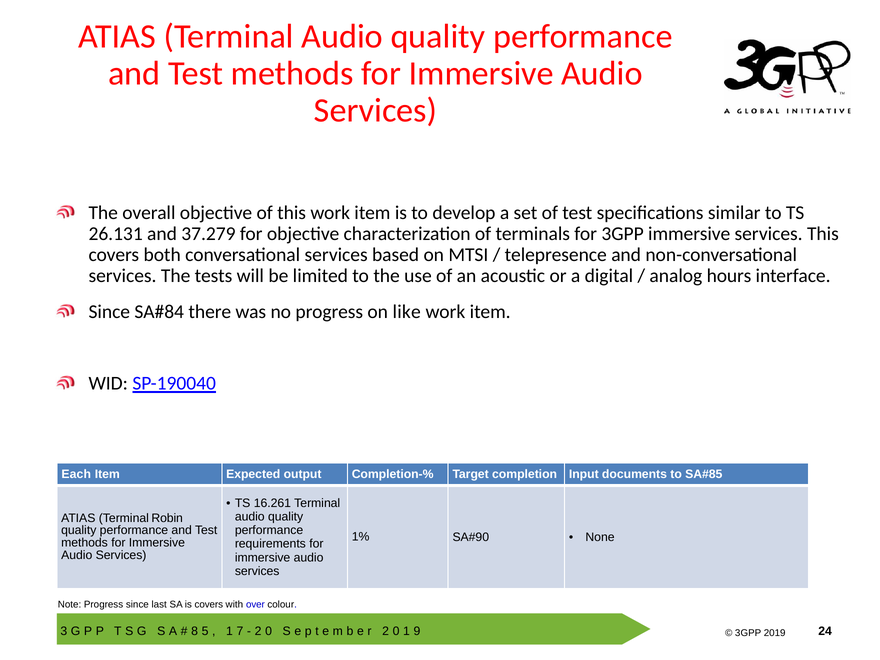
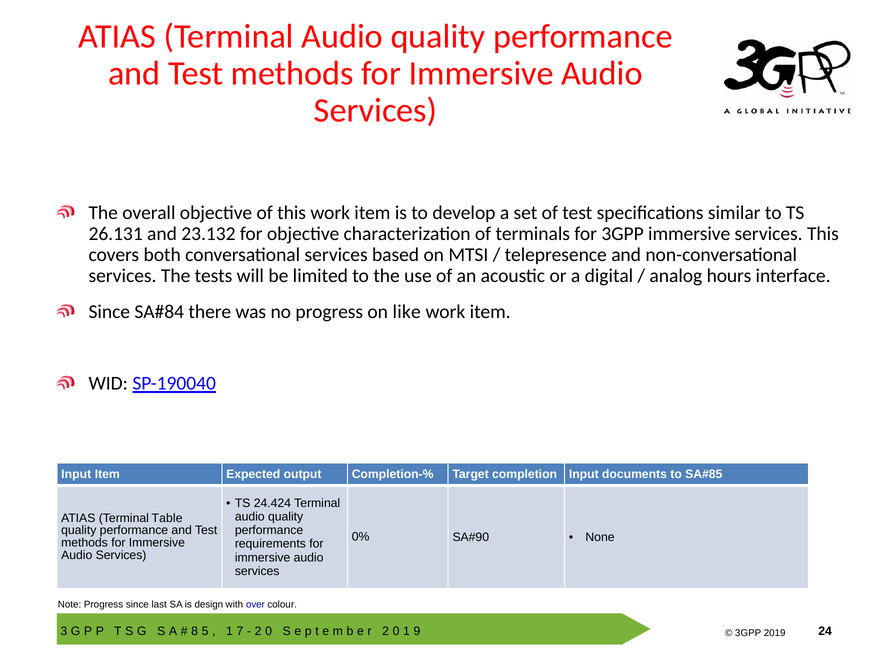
37.279: 37.279 -> 23.132
Each at (76, 474): Each -> Input
16.261: 16.261 -> 24.424
Robin: Robin -> Table
1%: 1% -> 0%
is covers: covers -> design
